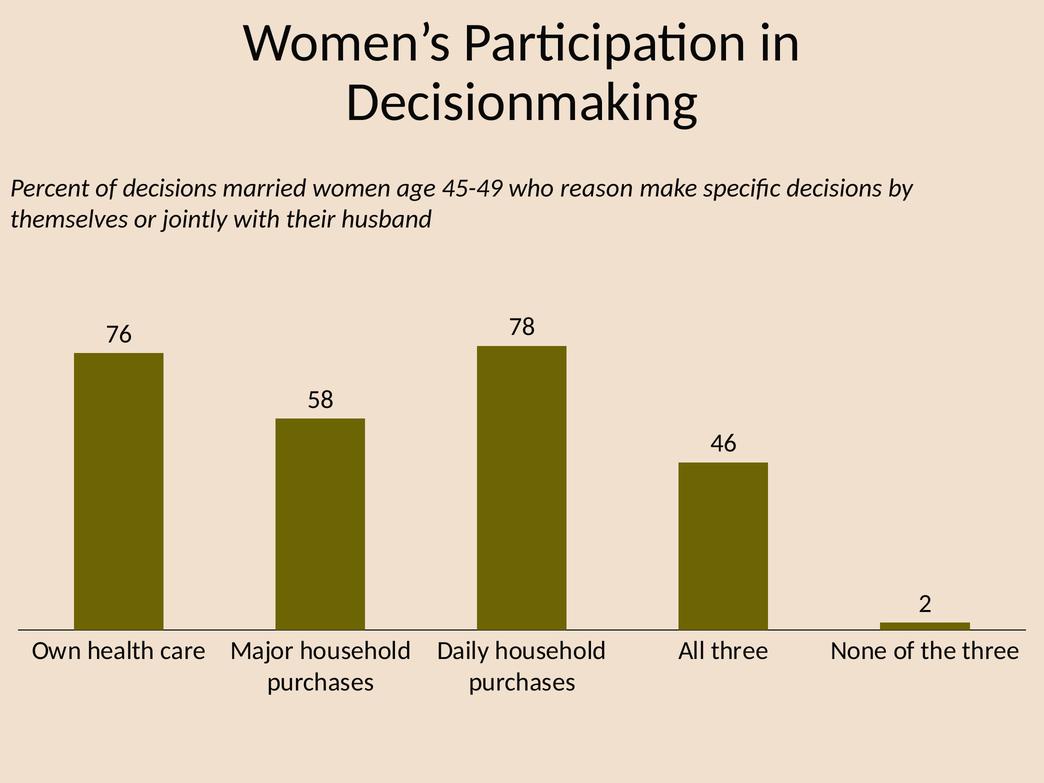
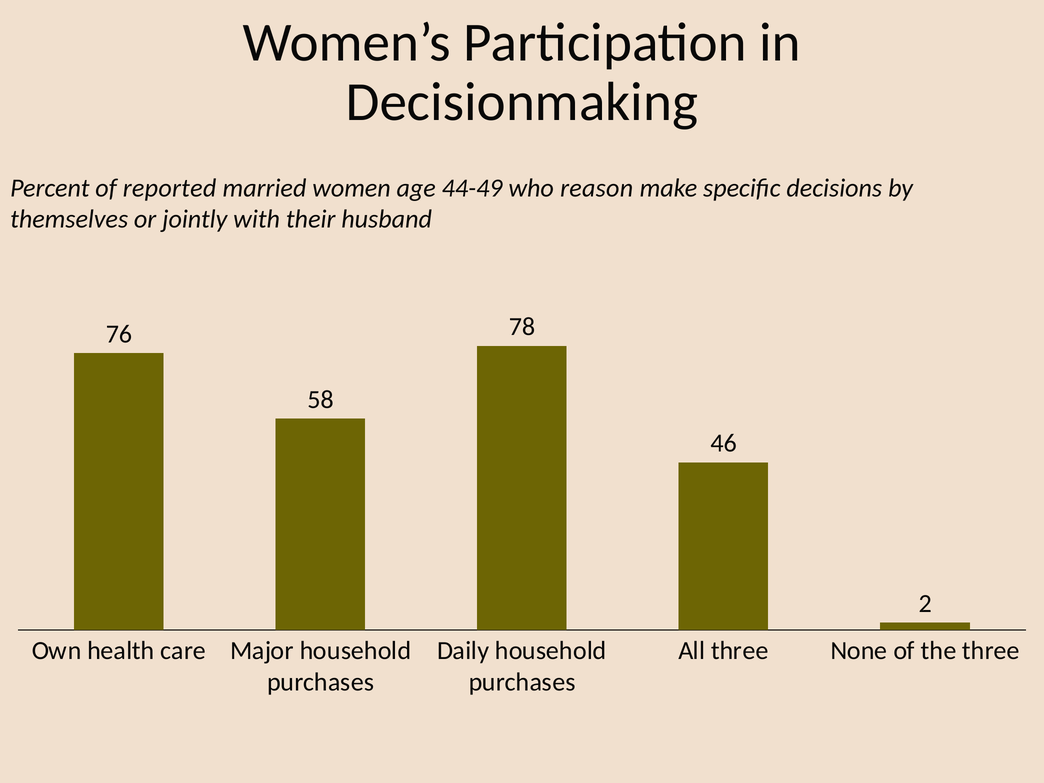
of decisions: decisions -> reported
45-49: 45-49 -> 44-49
